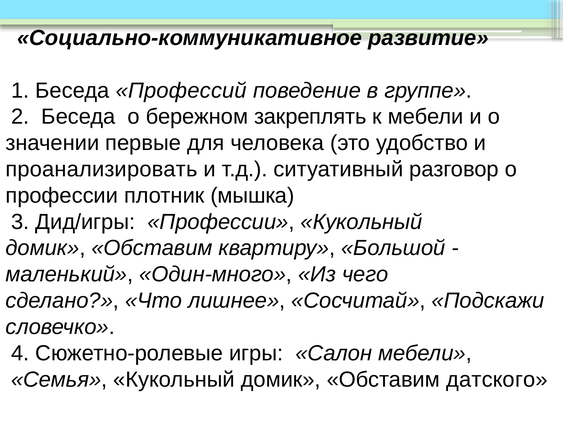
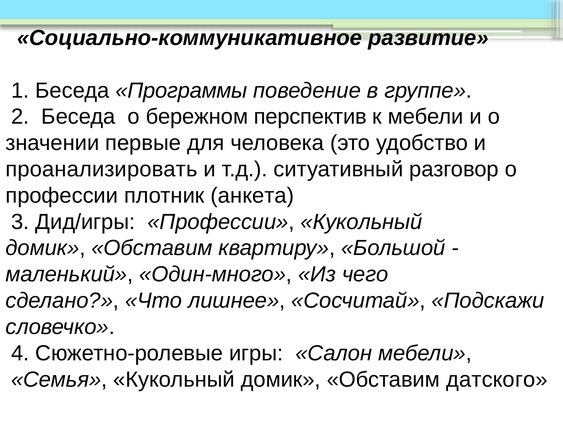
Профессий: Профессий -> Программы
закреплять: закреплять -> перспектив
мышка: мышка -> анкета
